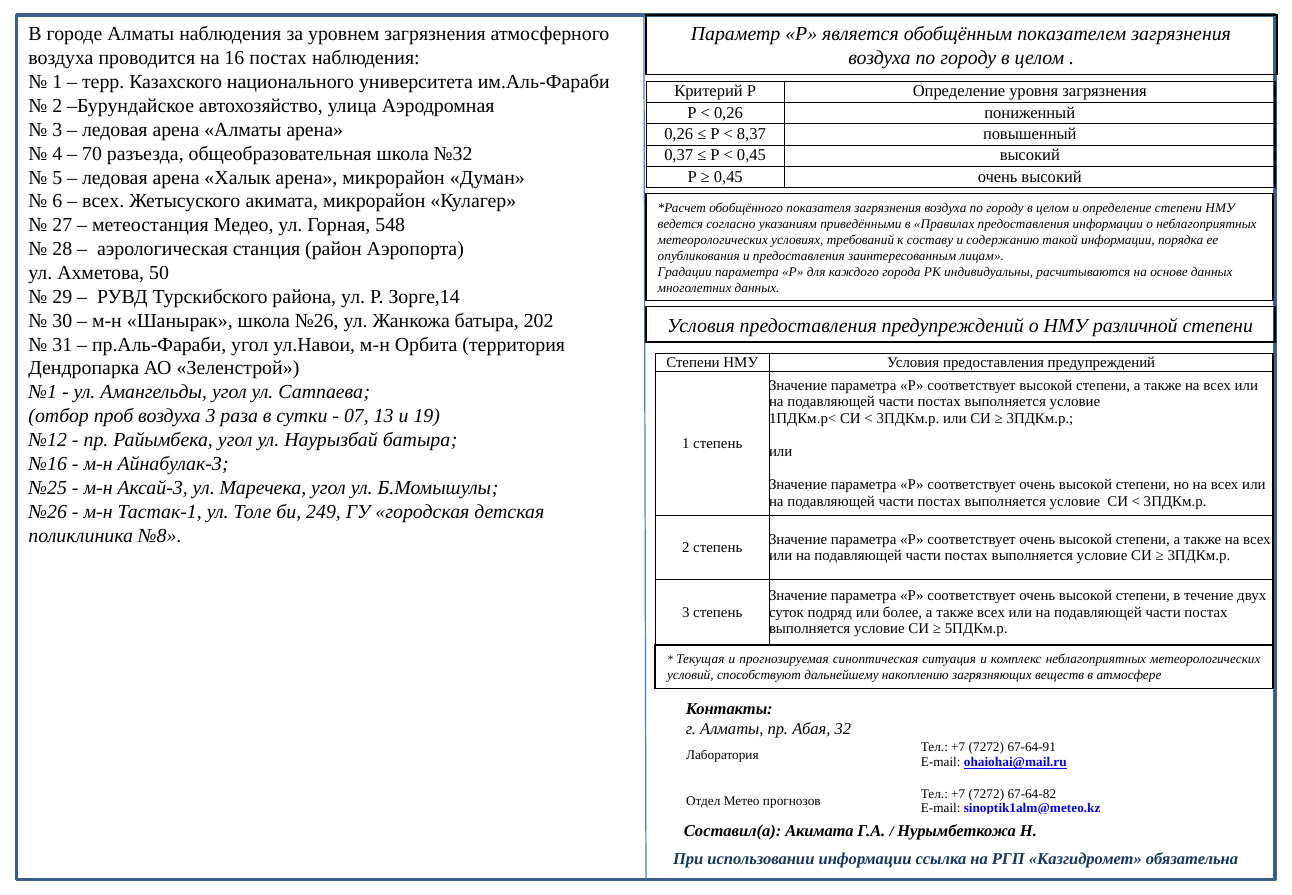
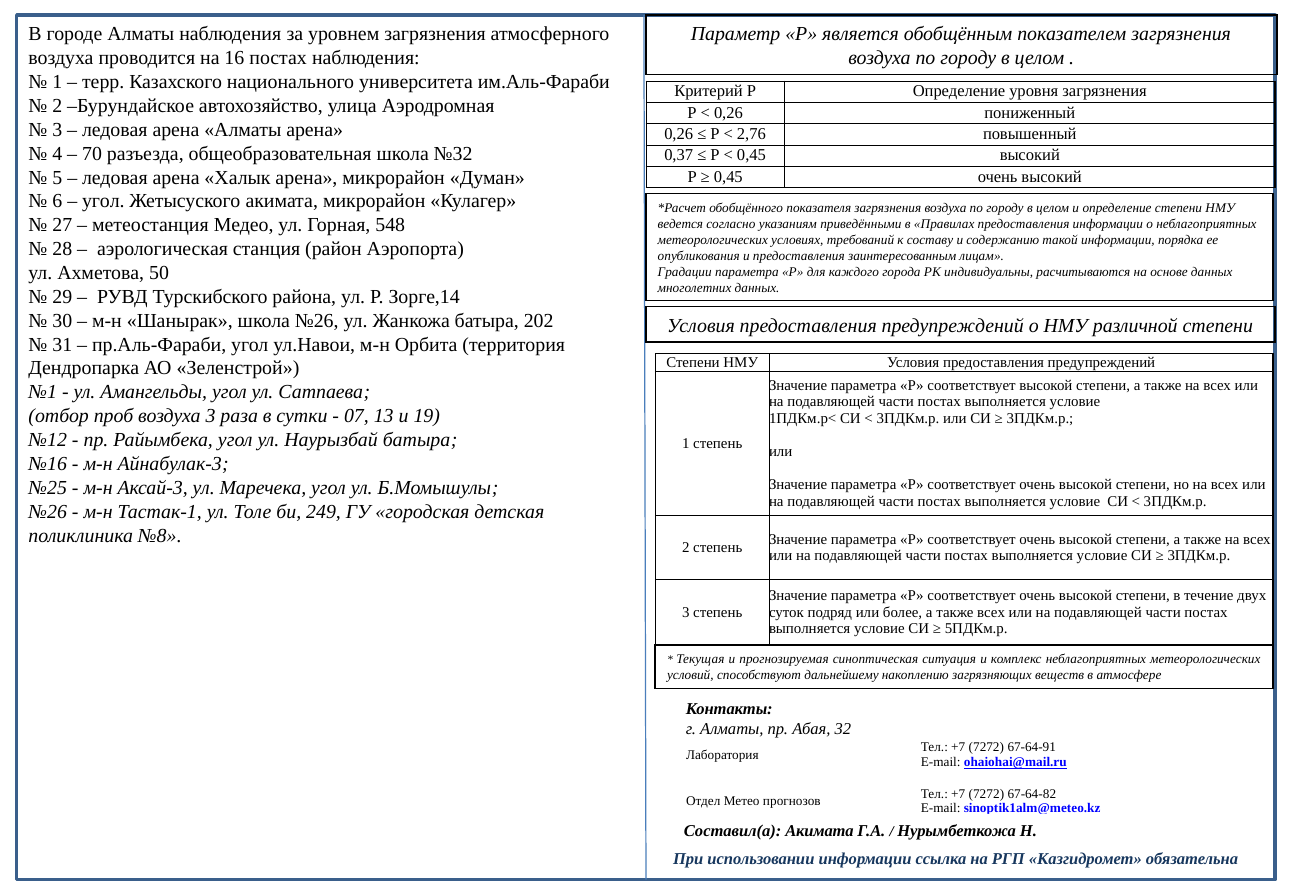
8,37: 8,37 -> 2,76
всех at (103, 201): всех -> угол
